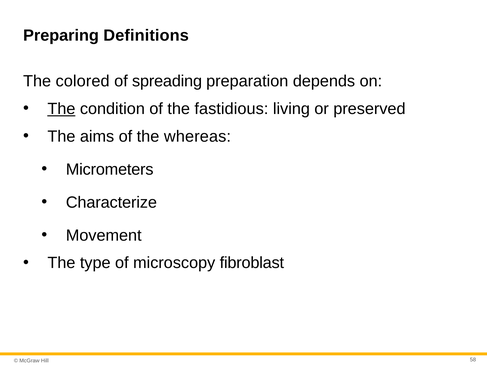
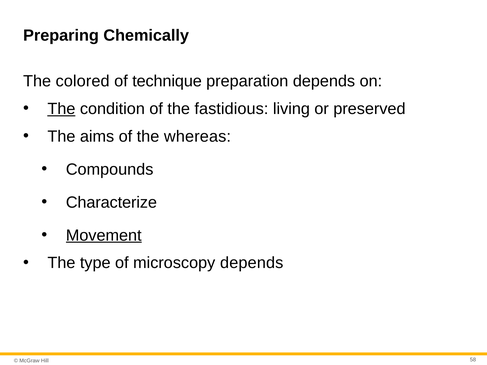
Definitions: Definitions -> Chemically
spreading: spreading -> technique
Micrometers: Micrometers -> Compounds
Movement underline: none -> present
microscopy fibroblast: fibroblast -> depends
